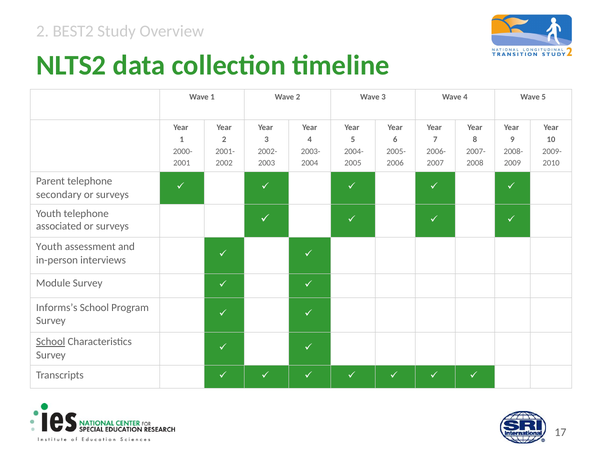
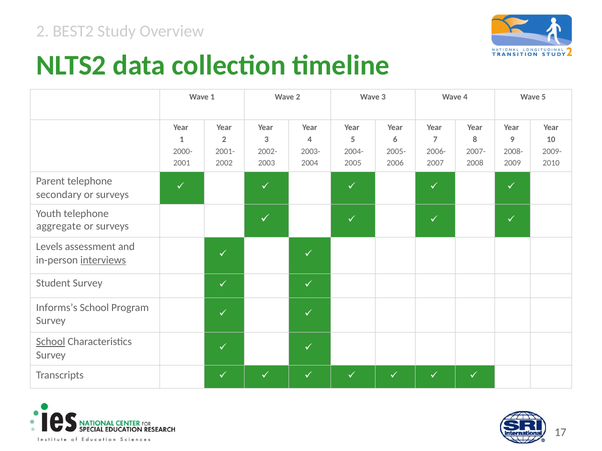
associated: associated -> aggregate
Youth at (49, 247): Youth -> Levels
interviews underline: none -> present
Module: Module -> Student
